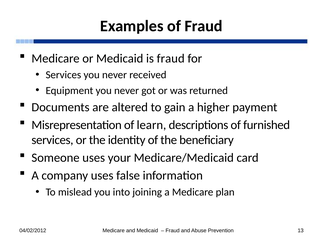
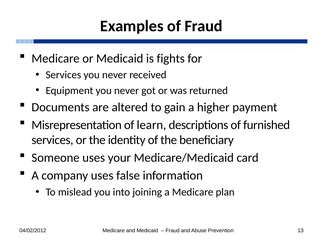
is fraud: fraud -> fights
